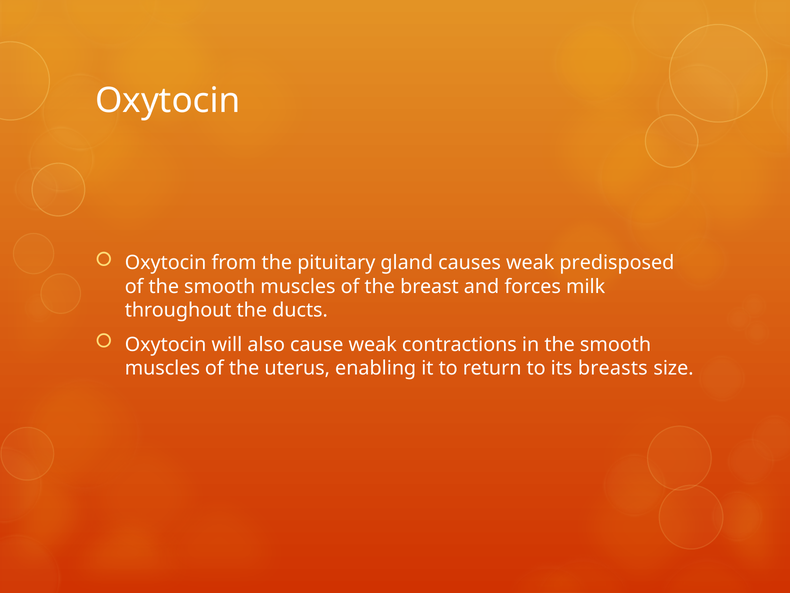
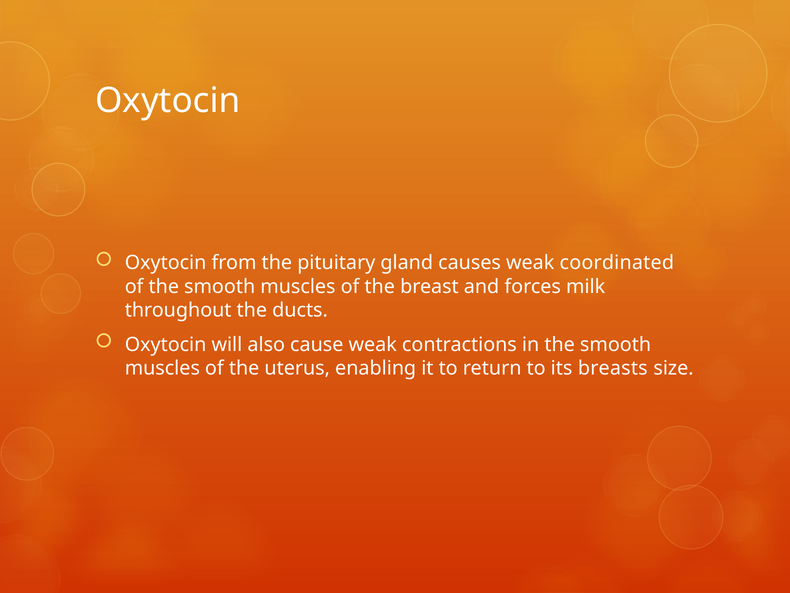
predisposed: predisposed -> coordinated
